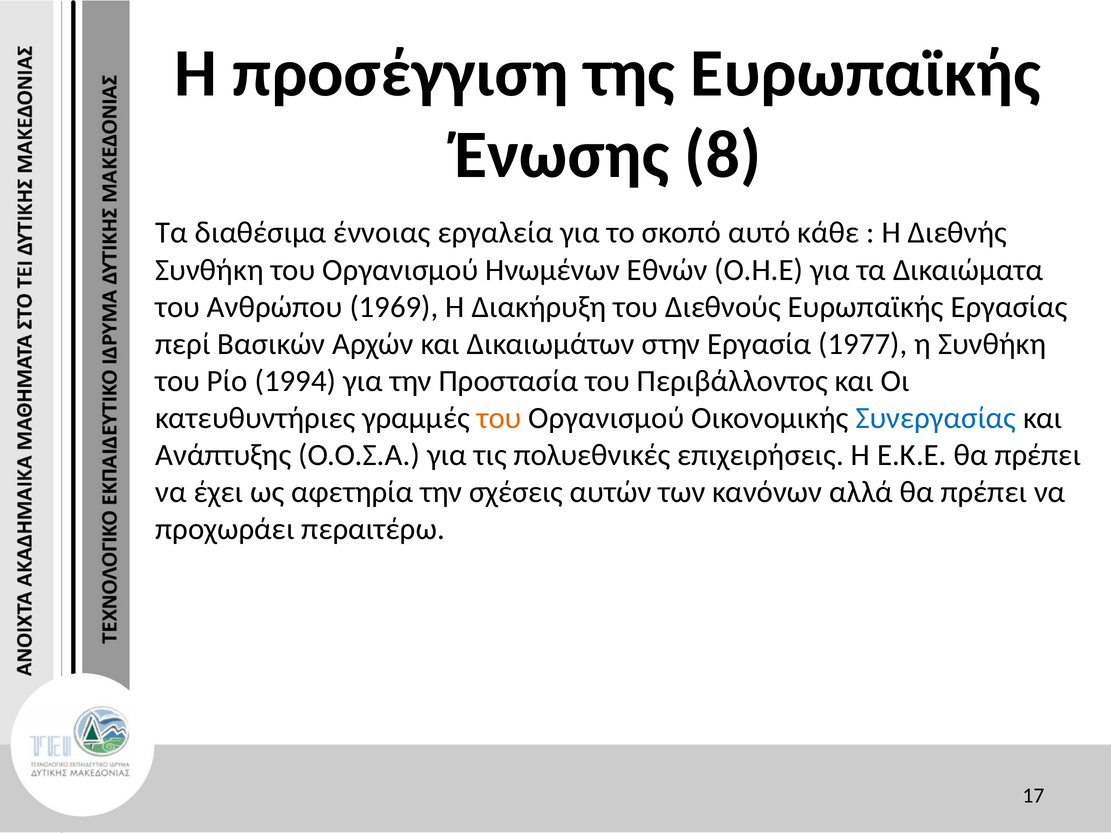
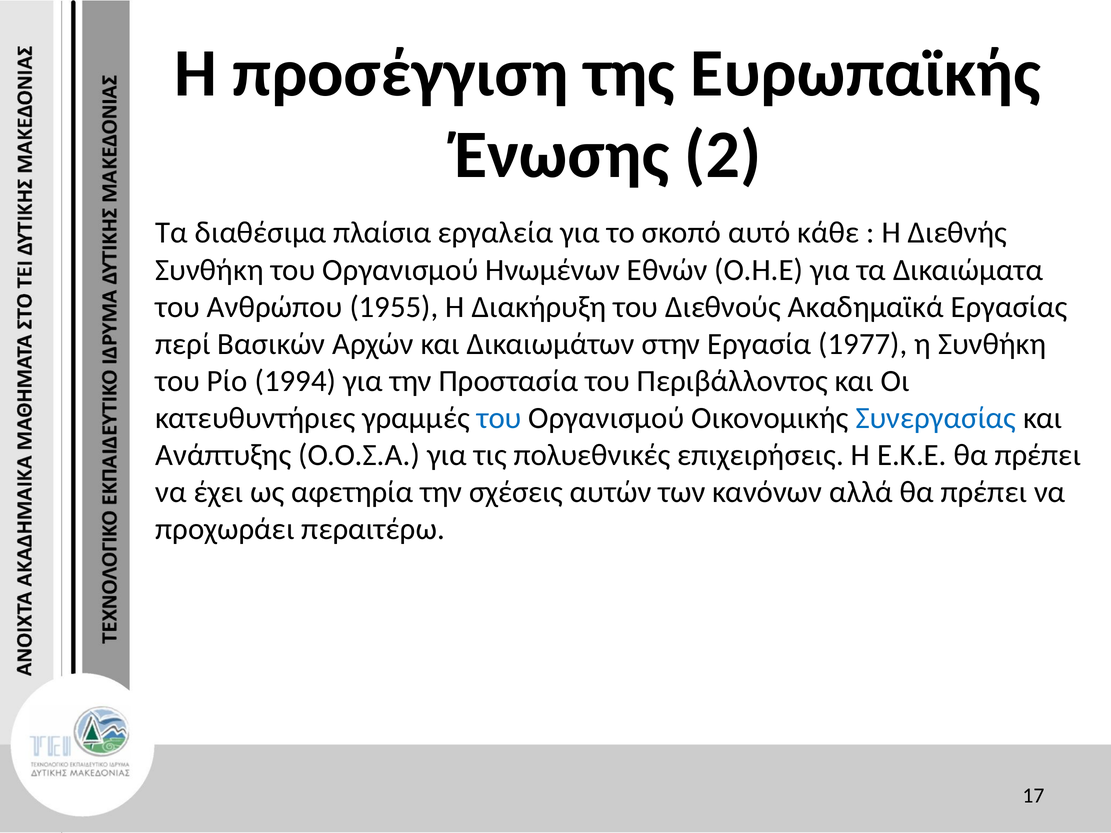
8: 8 -> 2
έννοιας: έννοιας -> πλαίσια
1969: 1969 -> 1955
Διεθνούς Ευρωπαϊκής: Ευρωπαϊκής -> Ακαδημαϊκά
του at (499, 418) colour: orange -> blue
